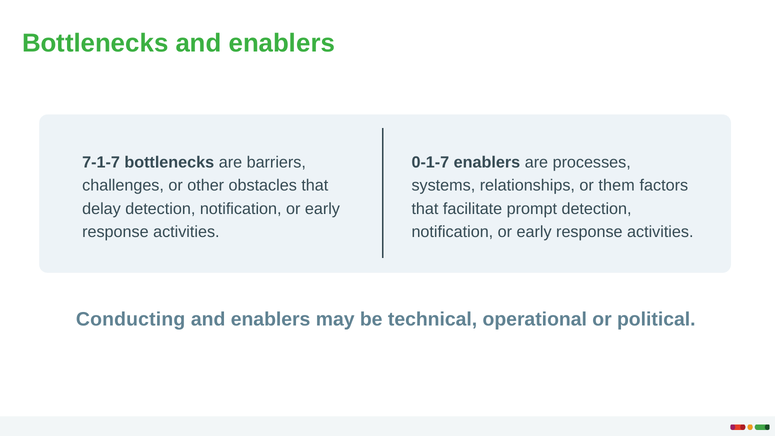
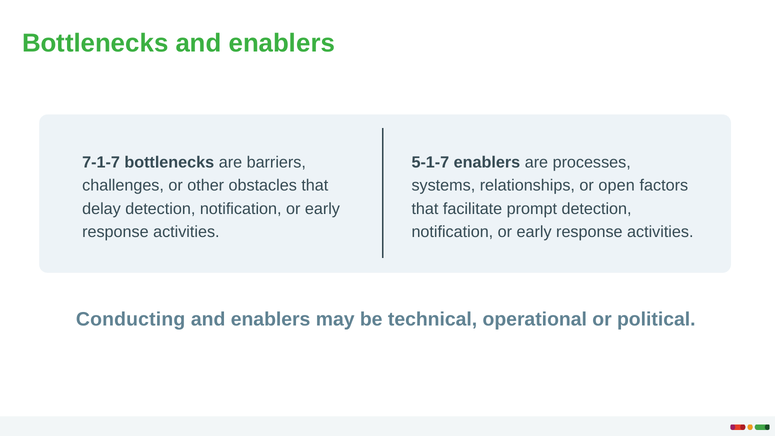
0-1-7: 0-1-7 -> 5-1-7
them: them -> open
